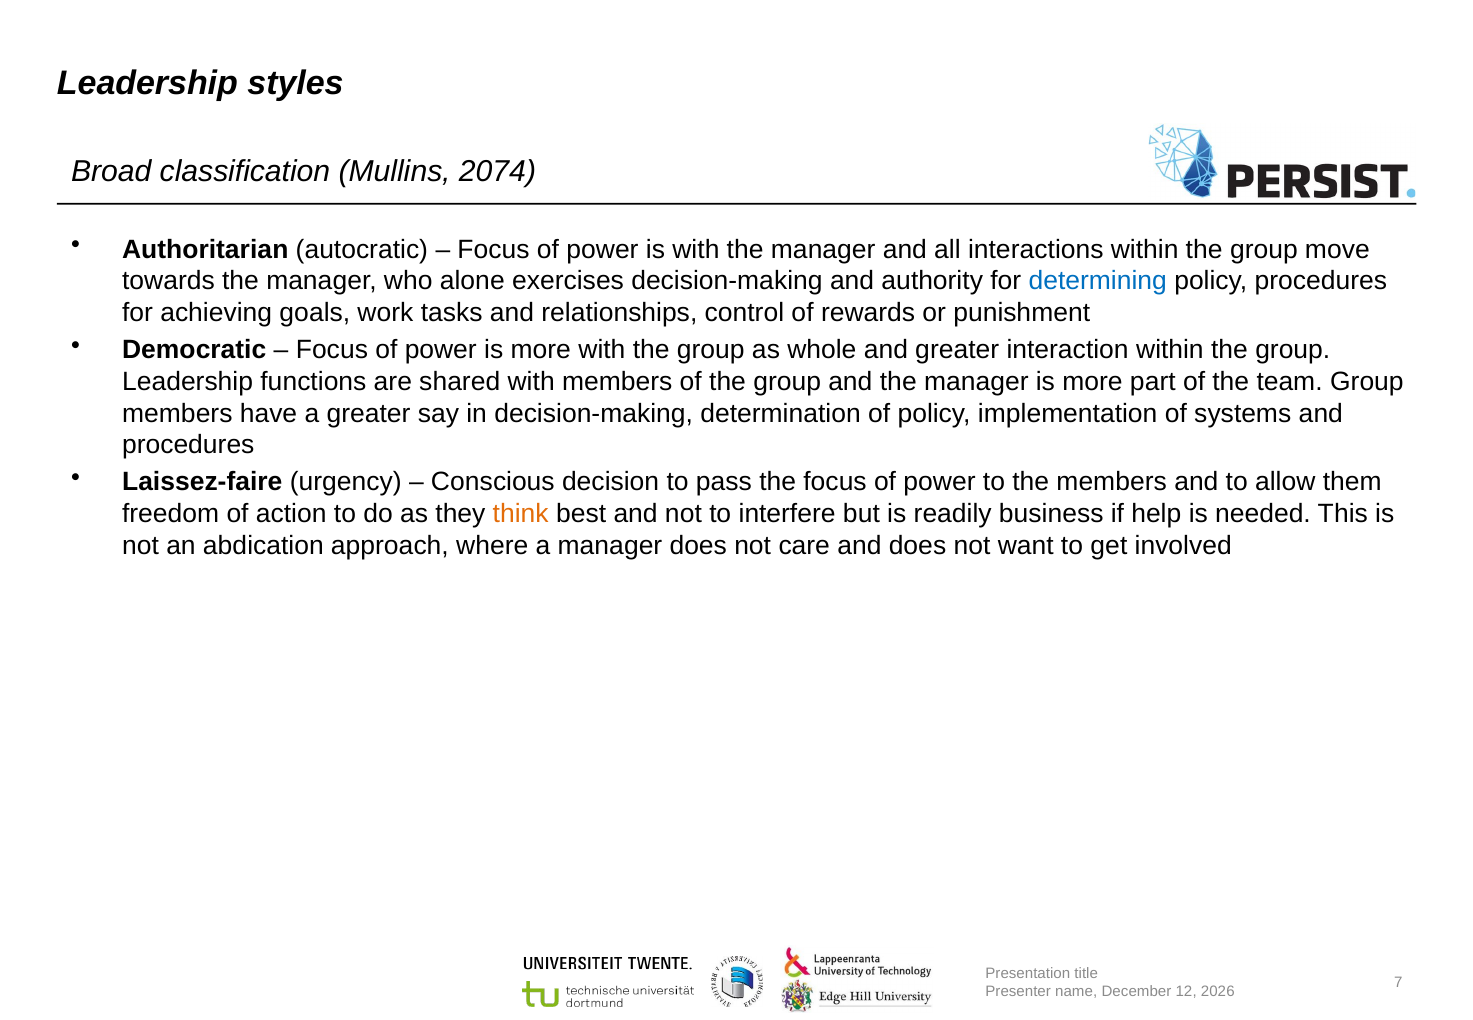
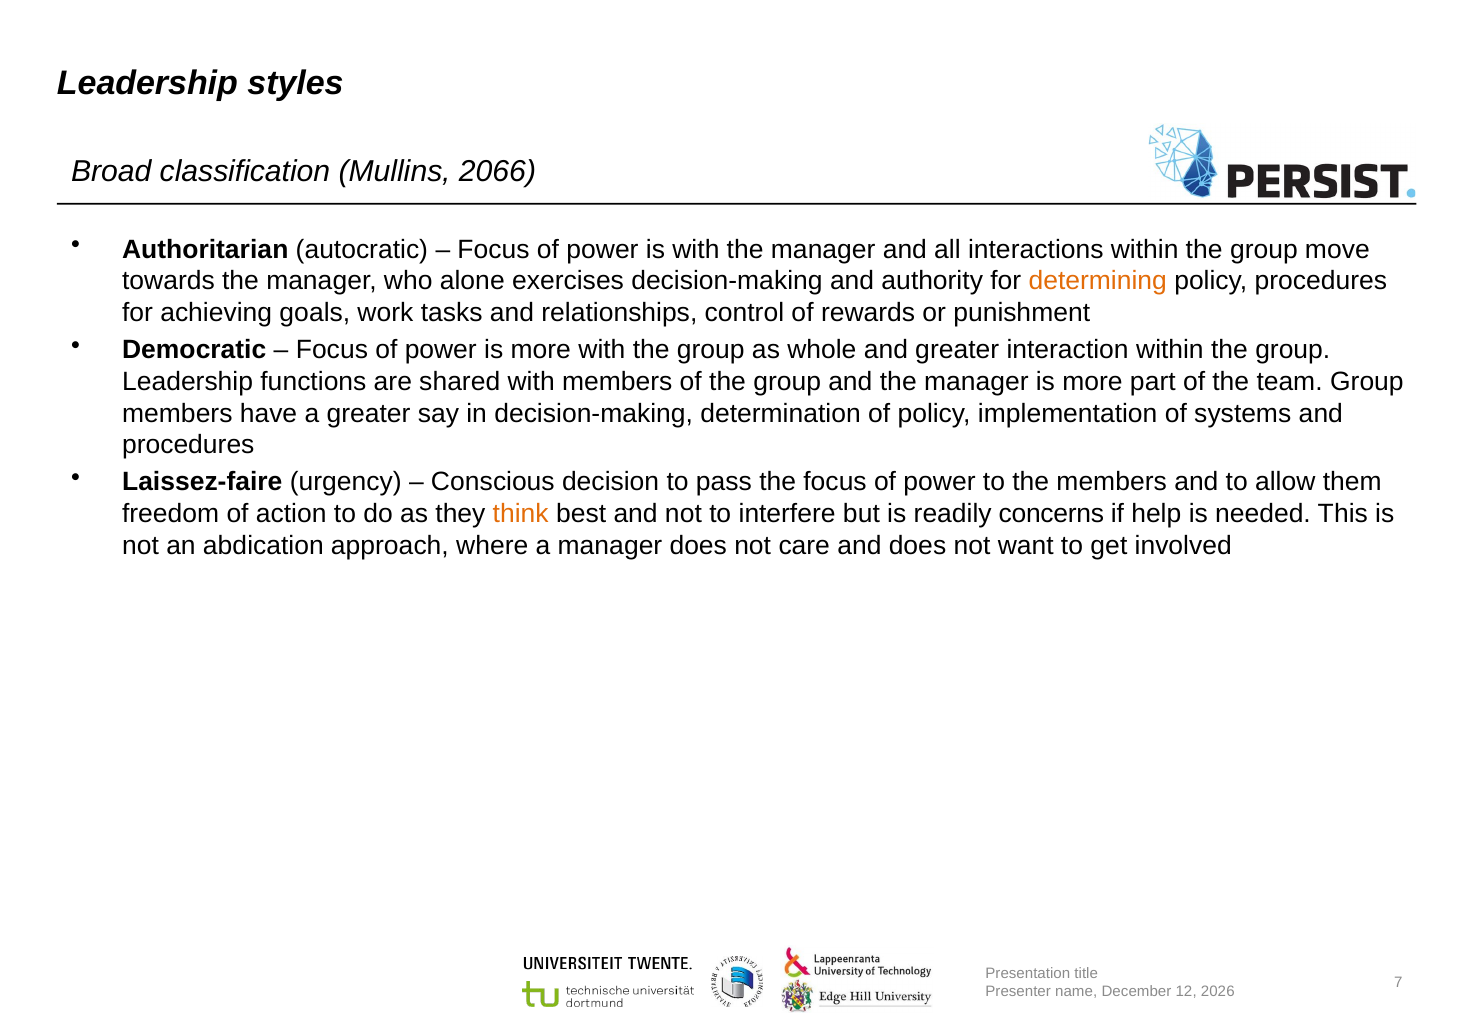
2074: 2074 -> 2066
determining colour: blue -> orange
business: business -> concerns
